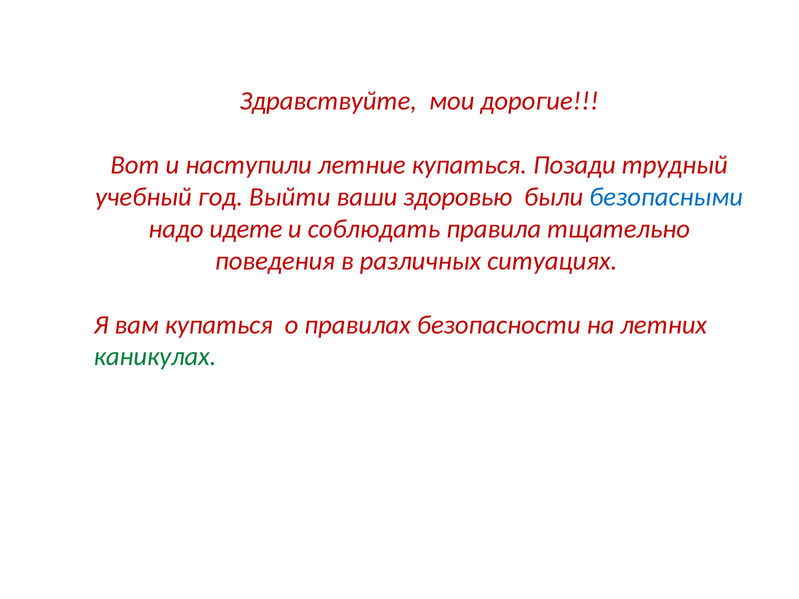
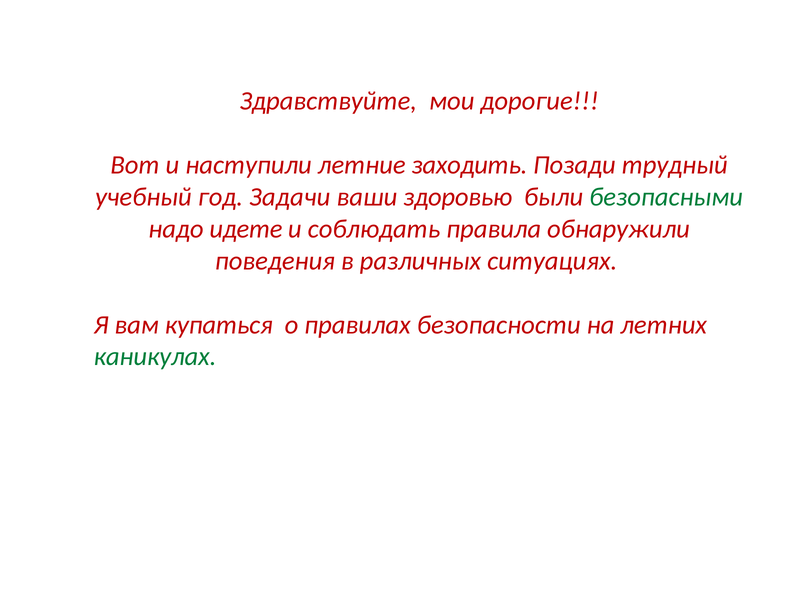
летние купаться: купаться -> заходить
Выйти: Выйти -> Задачи
безопасными colour: blue -> green
тщательно: тщательно -> обнаружили
